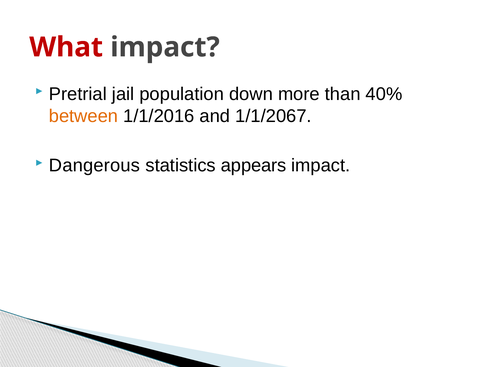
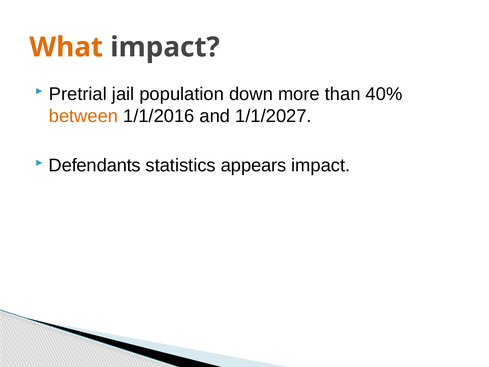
What colour: red -> orange
1/1/2067: 1/1/2067 -> 1/1/2027
Dangerous: Dangerous -> Defendants
